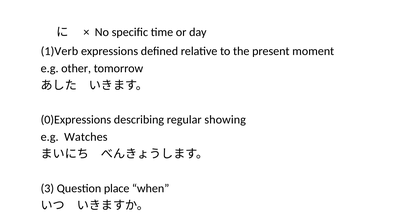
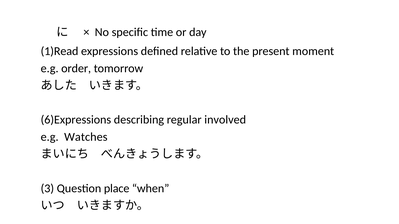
1)Verb: 1)Verb -> 1)Read
other: other -> order
0)Expressions: 0)Expressions -> 6)Expressions
showing: showing -> involved
